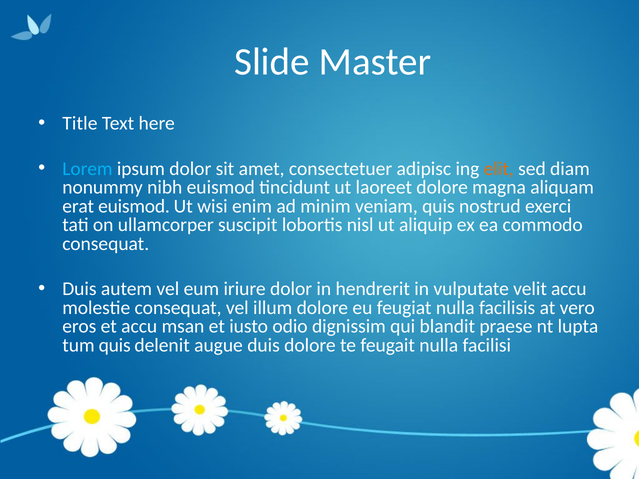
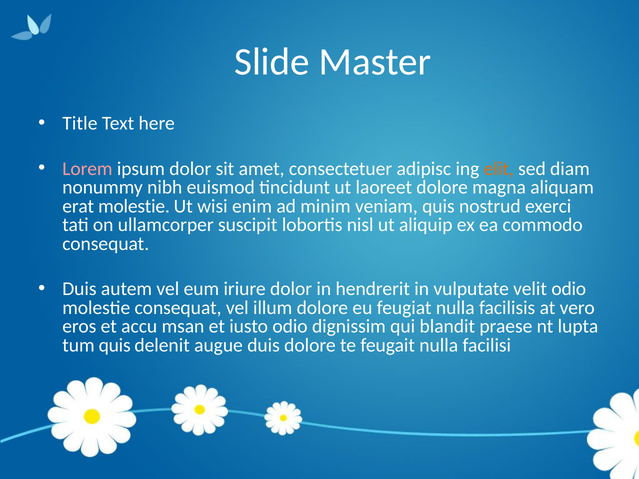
Lorem colour: light blue -> pink
erat euismod: euismod -> molestie
velit accu: accu -> odio
